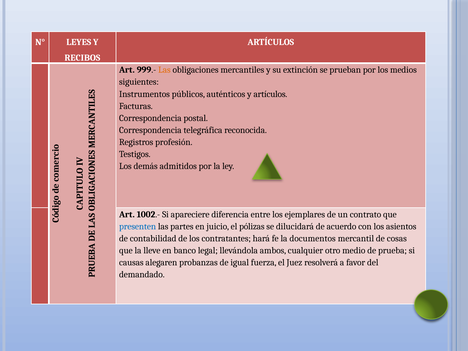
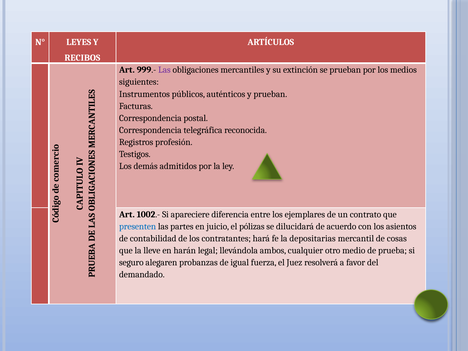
Las at (164, 70) colour: orange -> purple
y artículos: artículos -> prueban
documentos: documentos -> depositarias
banco: banco -> harán
causas: causas -> seguro
